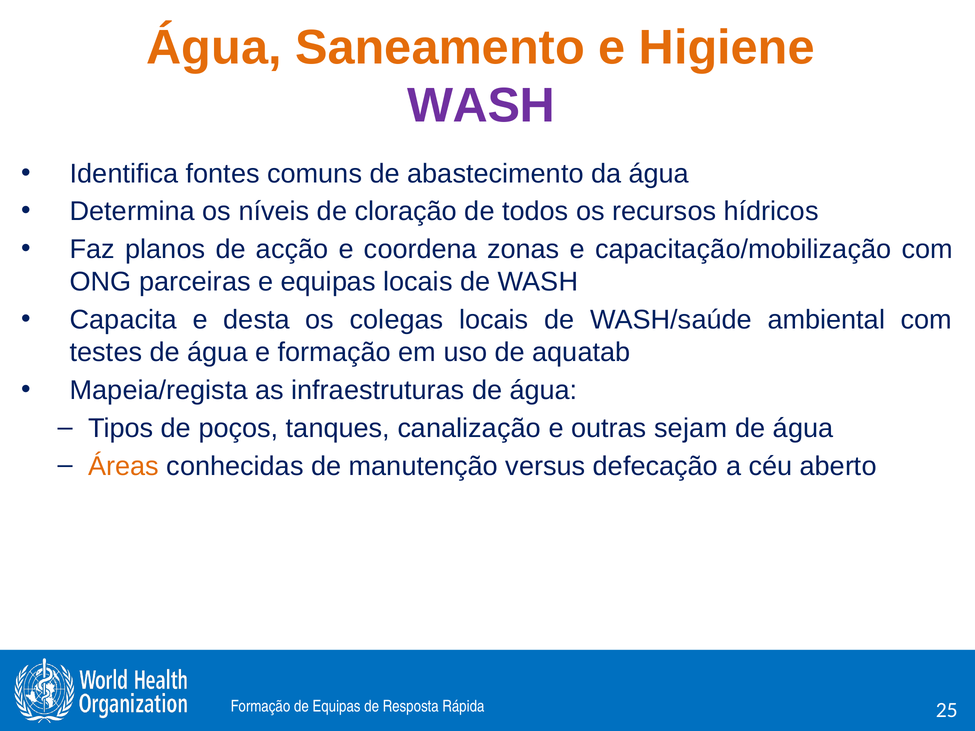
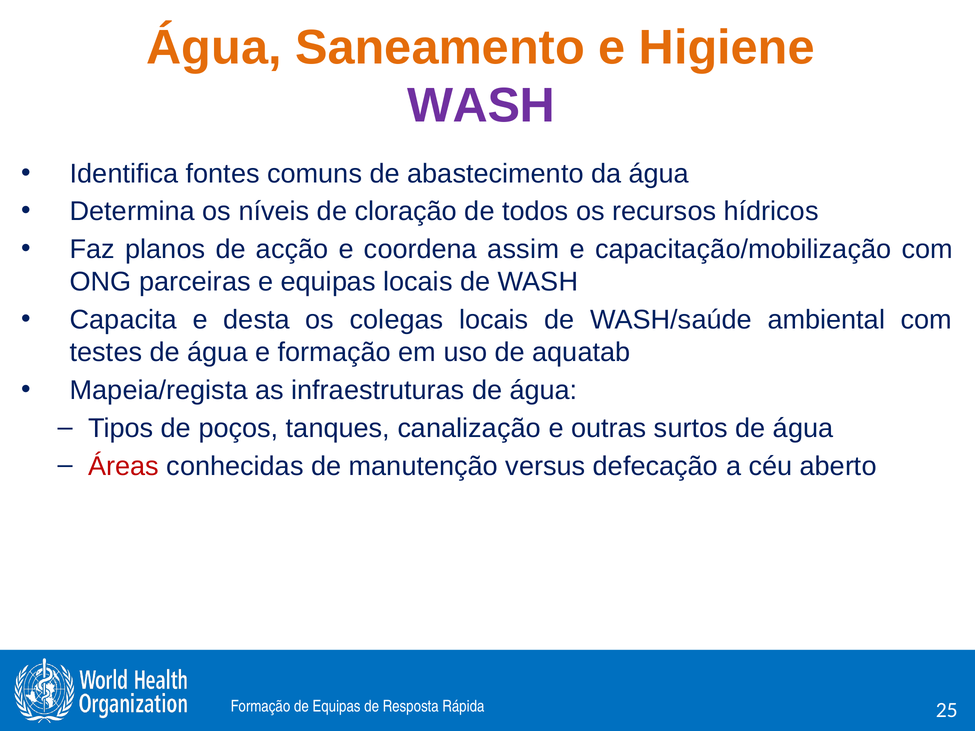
zonas: zonas -> assim
sejam: sejam -> surtos
Áreas colour: orange -> red
